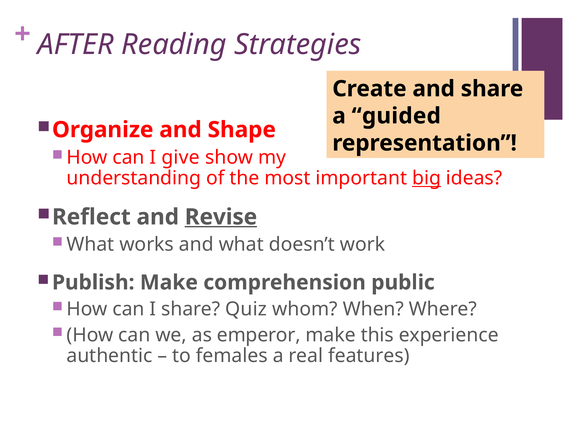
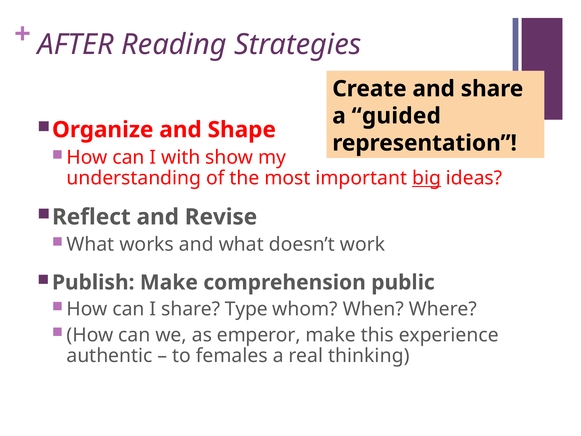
give: give -> with
Revise underline: present -> none
Quiz: Quiz -> Type
features: features -> thinking
